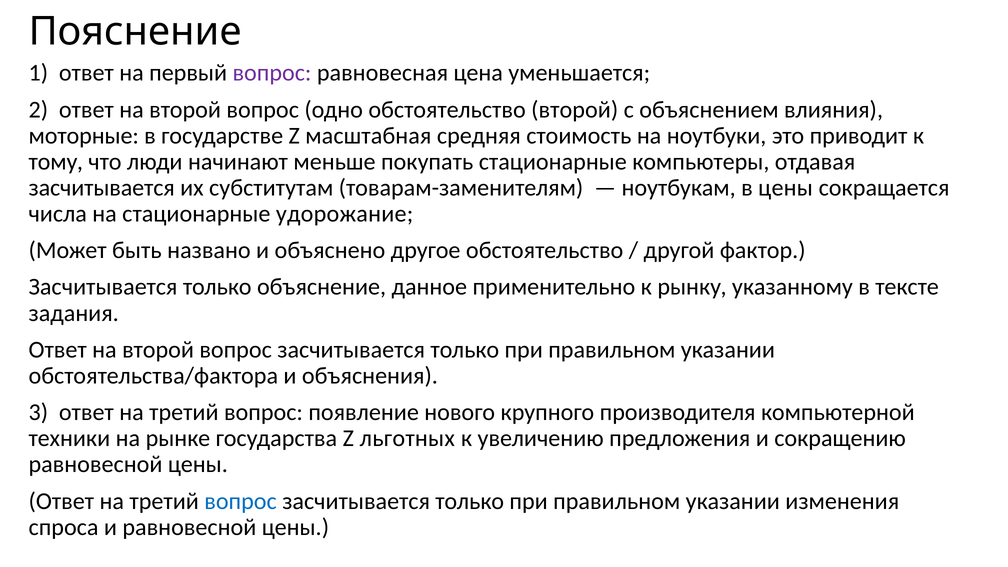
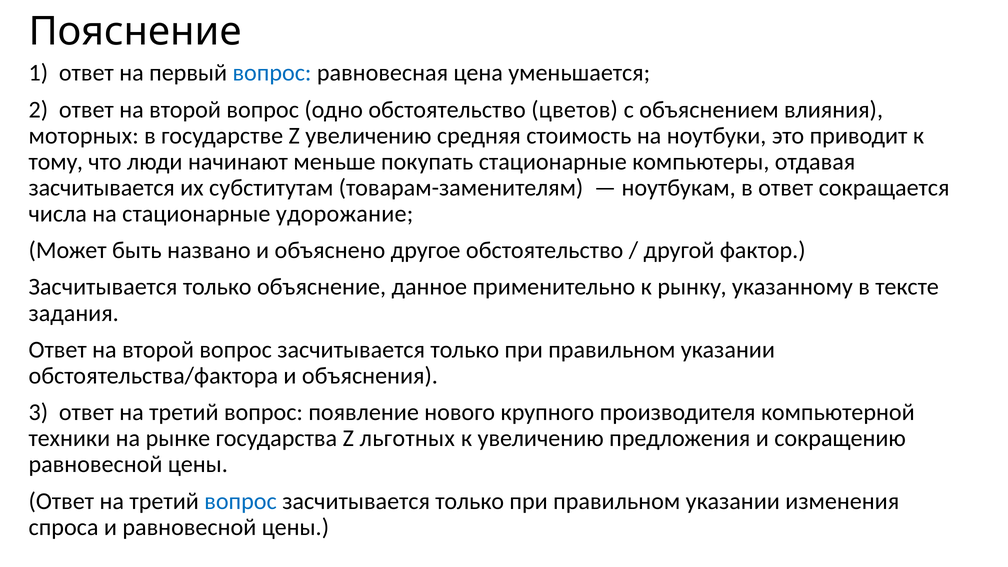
вопрос at (272, 73) colour: purple -> blue
обстоятельство второй: второй -> цветов
моторные: моторные -> моторных
Z масштабная: масштабная -> увеличению
в цены: цены -> ответ
